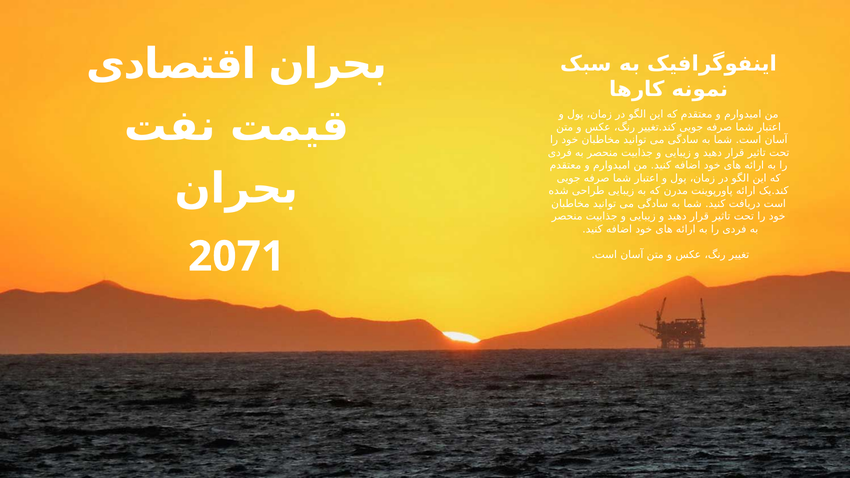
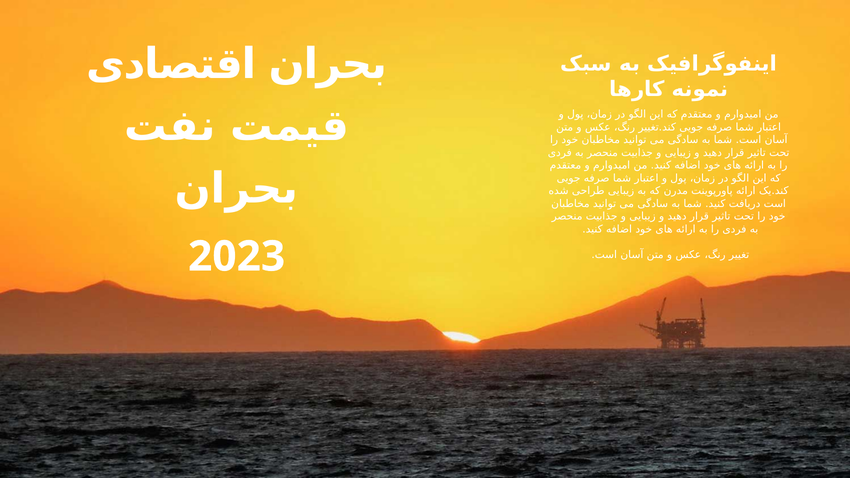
2071: 2071 -> 2023
